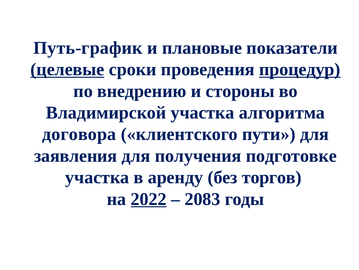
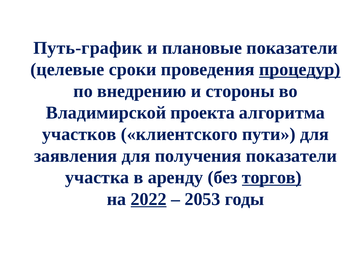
целевые underline: present -> none
Владимирской участка: участка -> проекта
договора: договора -> участков
получения подготовке: подготовке -> показатели
торгов underline: none -> present
2083: 2083 -> 2053
